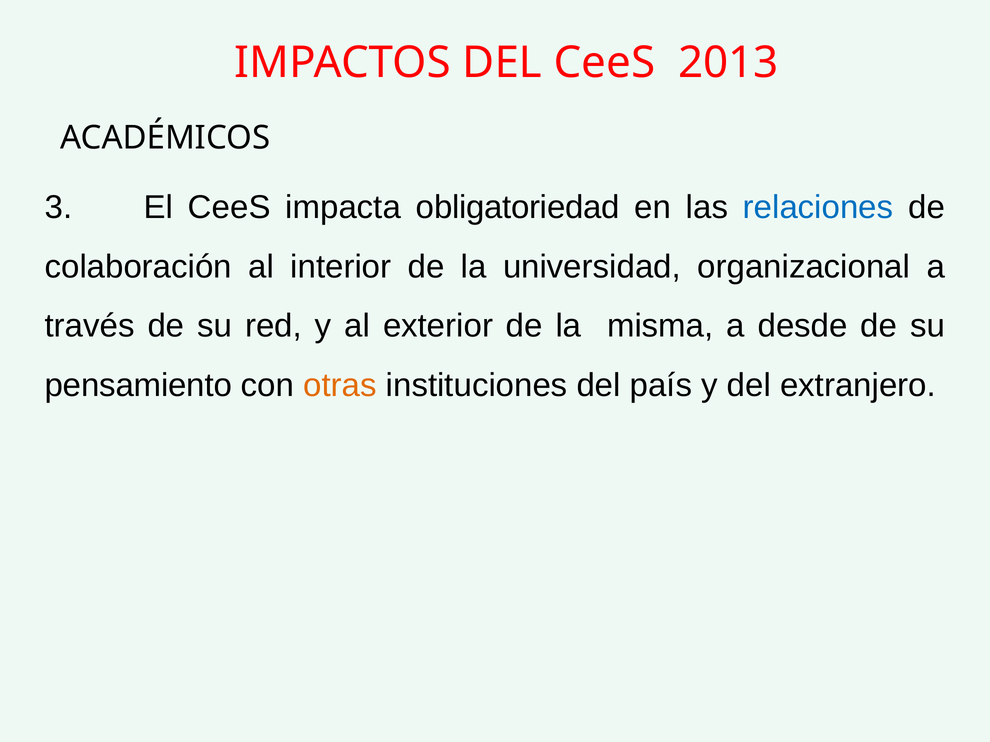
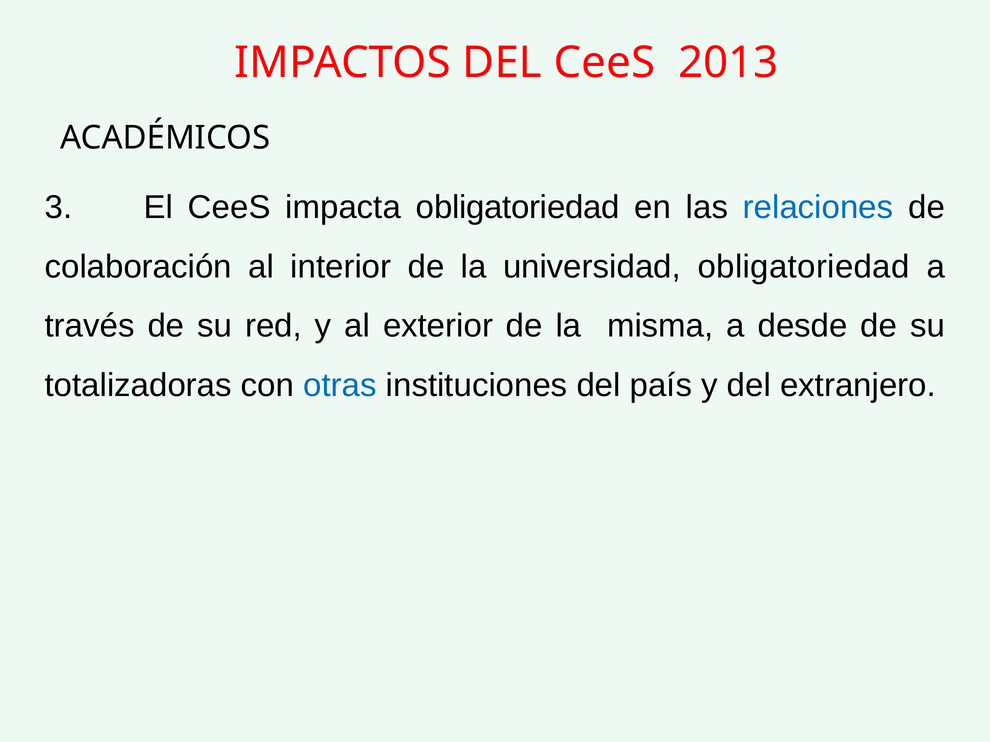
universidad organizacional: organizacional -> obligatoriedad
pensamiento: pensamiento -> totalizadoras
otras colour: orange -> blue
